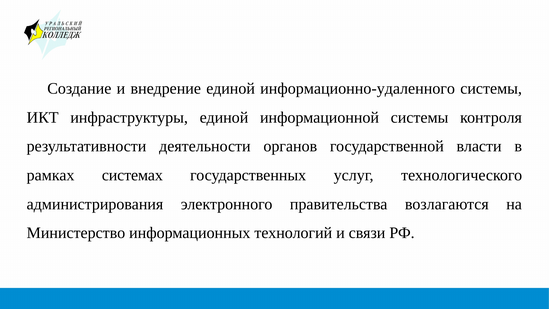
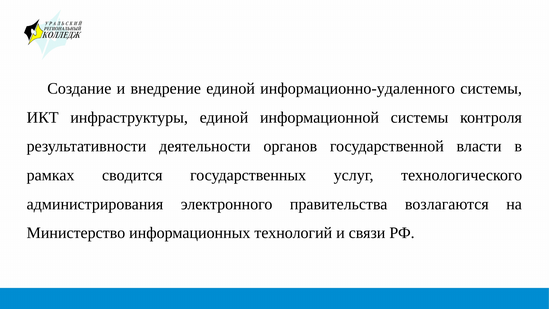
системах: системах -> сводится
